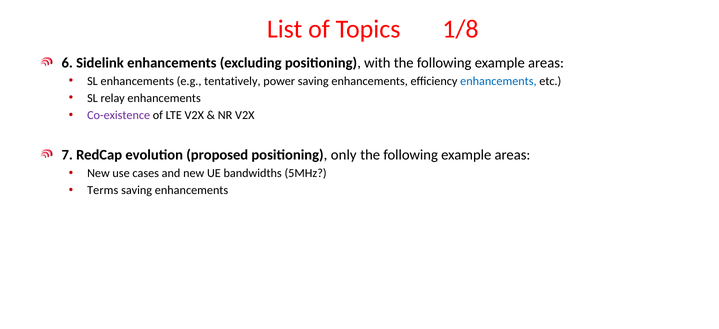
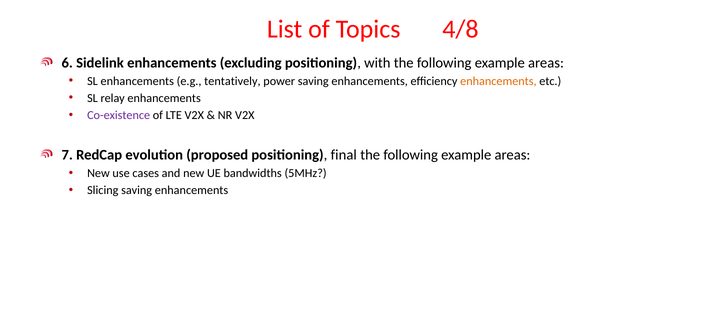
1/8: 1/8 -> 4/8
enhancements at (498, 81) colour: blue -> orange
only: only -> final
Terms: Terms -> Slicing
